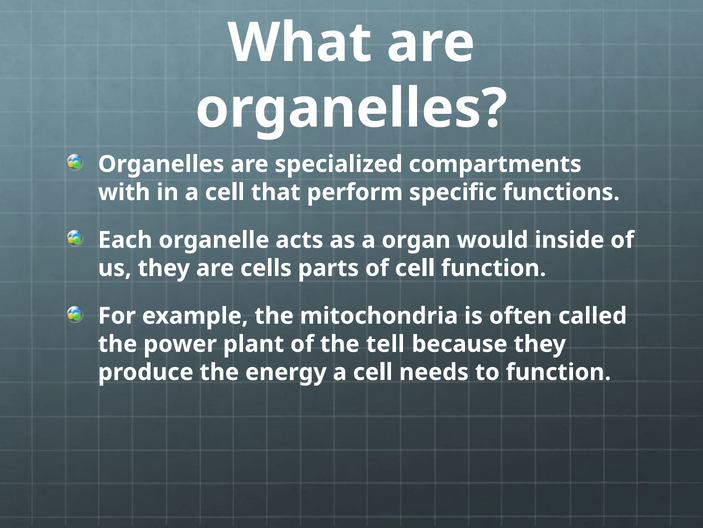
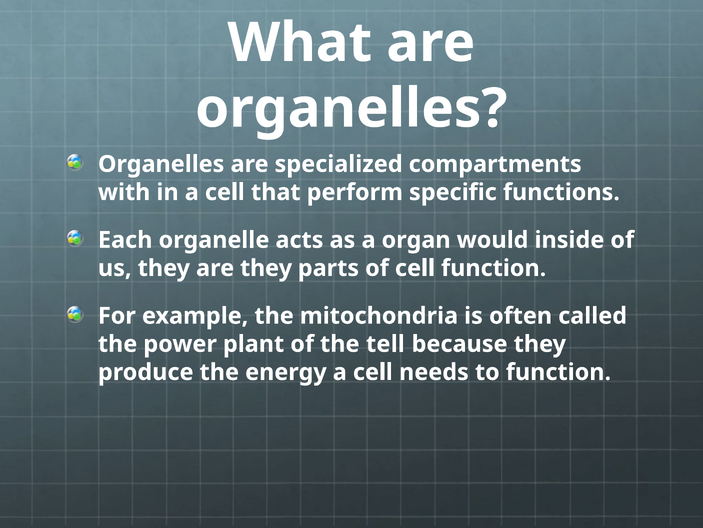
are cells: cells -> they
